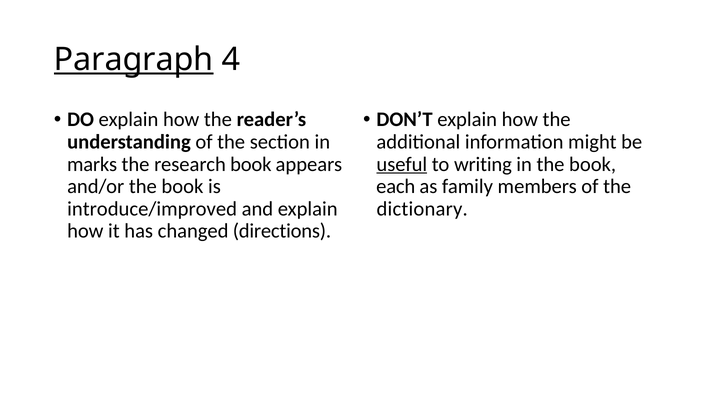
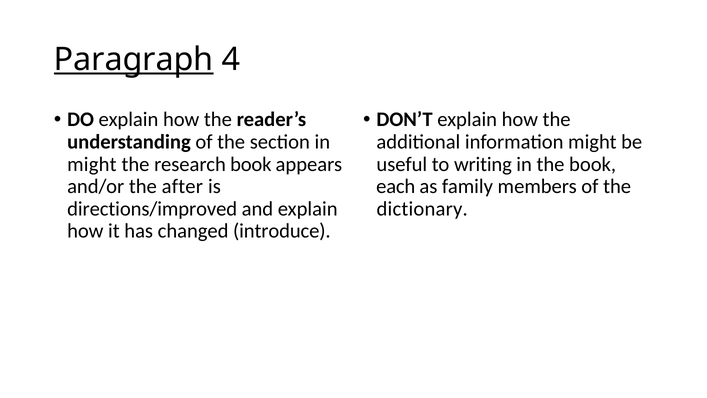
marks at (92, 164): marks -> might
useful underline: present -> none
and/or the book: book -> after
introduce/improved: introduce/improved -> directions/improved
directions: directions -> introduce
